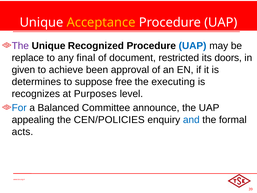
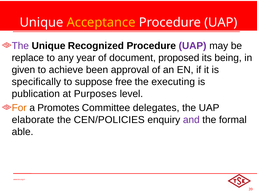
UAP at (193, 46) colour: blue -> purple
final: final -> year
restricted: restricted -> proposed
doors: doors -> being
determines: determines -> specifically
recognizes: recognizes -> publication
For colour: blue -> orange
Balanced: Balanced -> Promotes
announce: announce -> delegates
appealing: appealing -> elaborate
and colour: blue -> purple
acts: acts -> able
